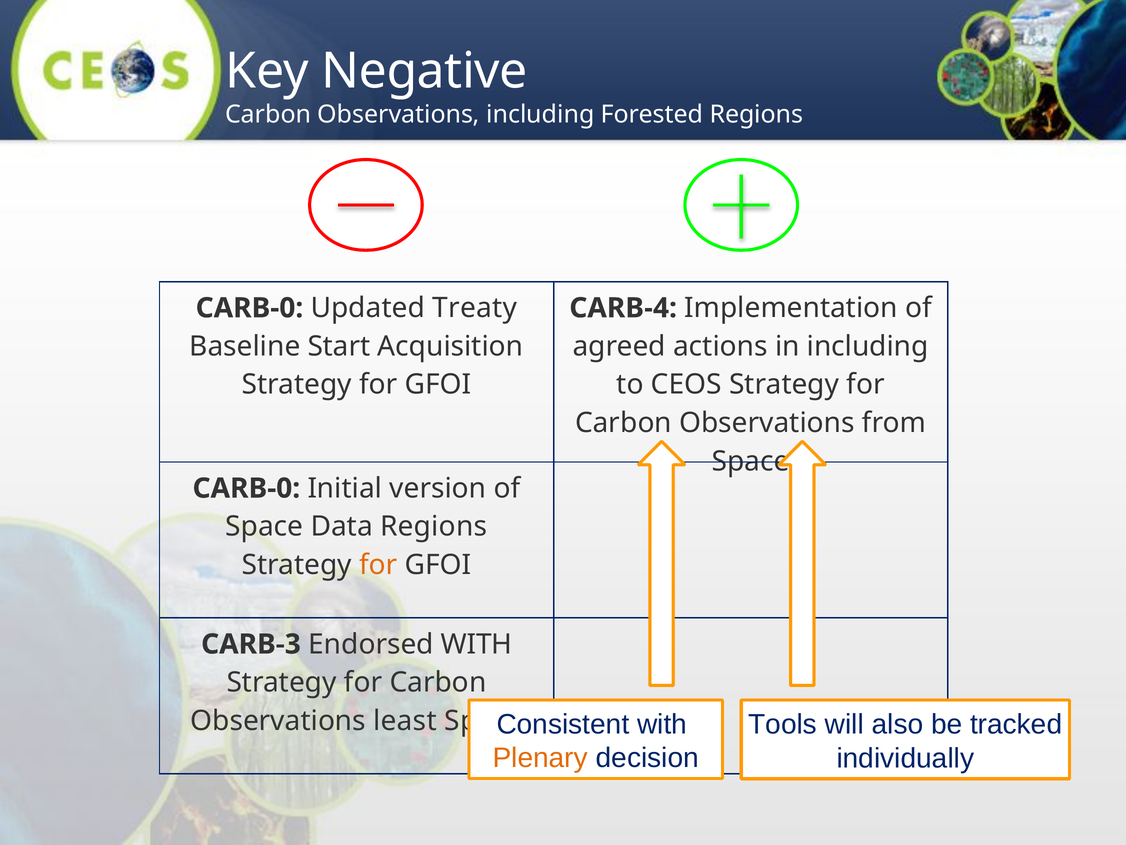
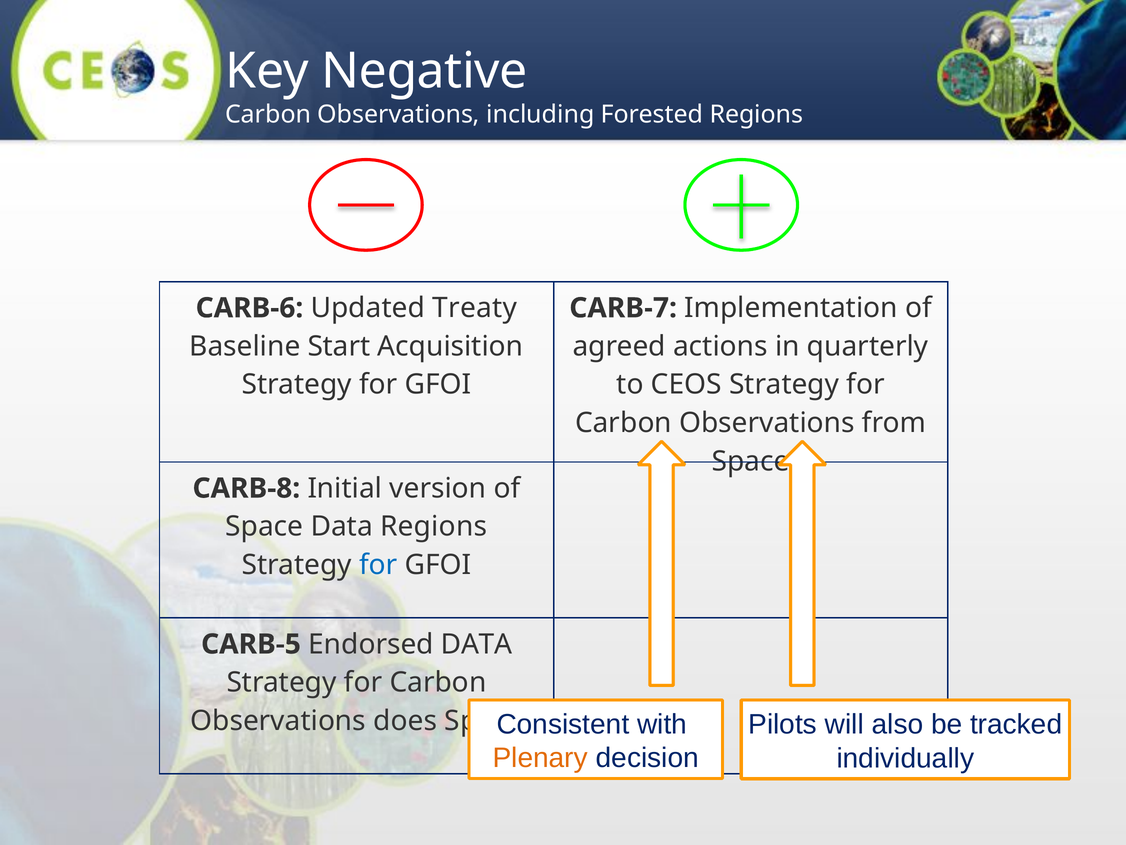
CARB‐0 at (249, 308): CARB‐0 -> CARB‐6
CARB-4: CARB-4 -> CARB-7
in including: including -> quarterly
CARB‐0 at (246, 488): CARB‐0 -> CARB‐8
for at (378, 565) colour: orange -> blue
CARB‐3: CARB‐3 -> CARB‐5
Endorsed WITH: WITH -> DATA
Tools: Tools -> Pilots
least: least -> does
